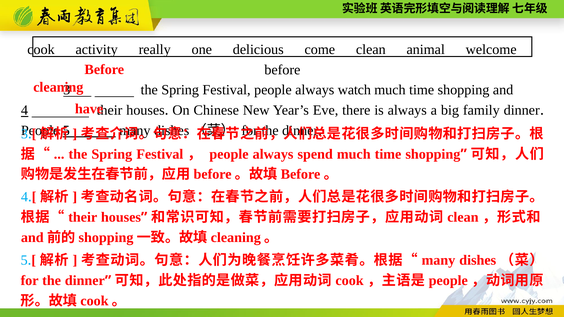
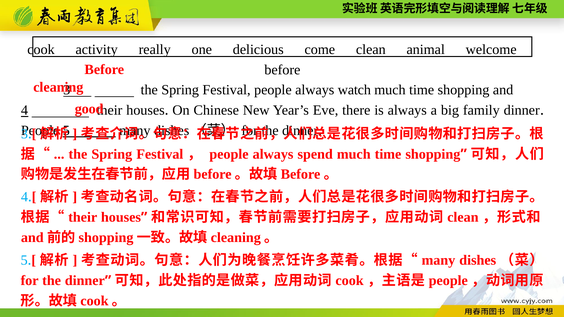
have: have -> good
